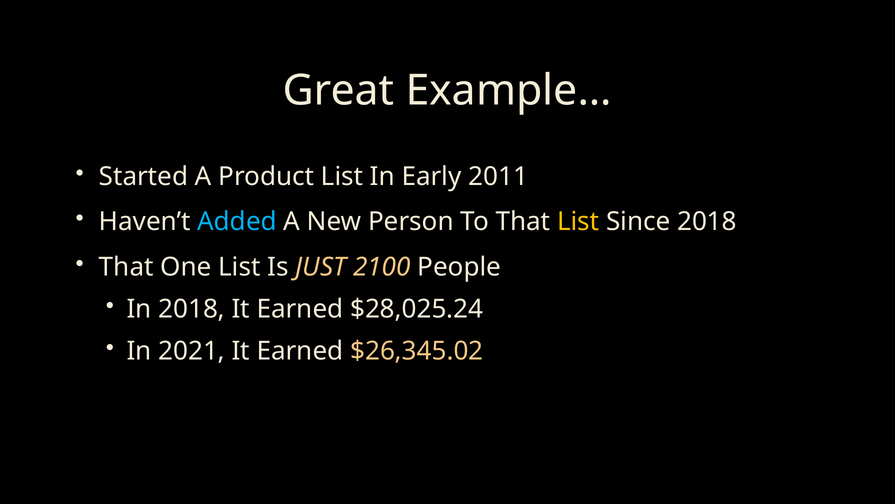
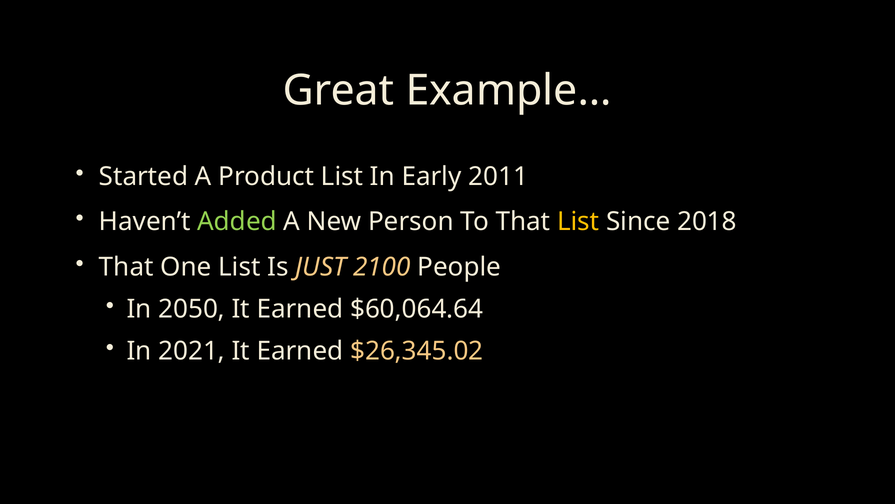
Added colour: light blue -> light green
In 2018: 2018 -> 2050
$28,025.24: $28,025.24 -> $60,064.64
